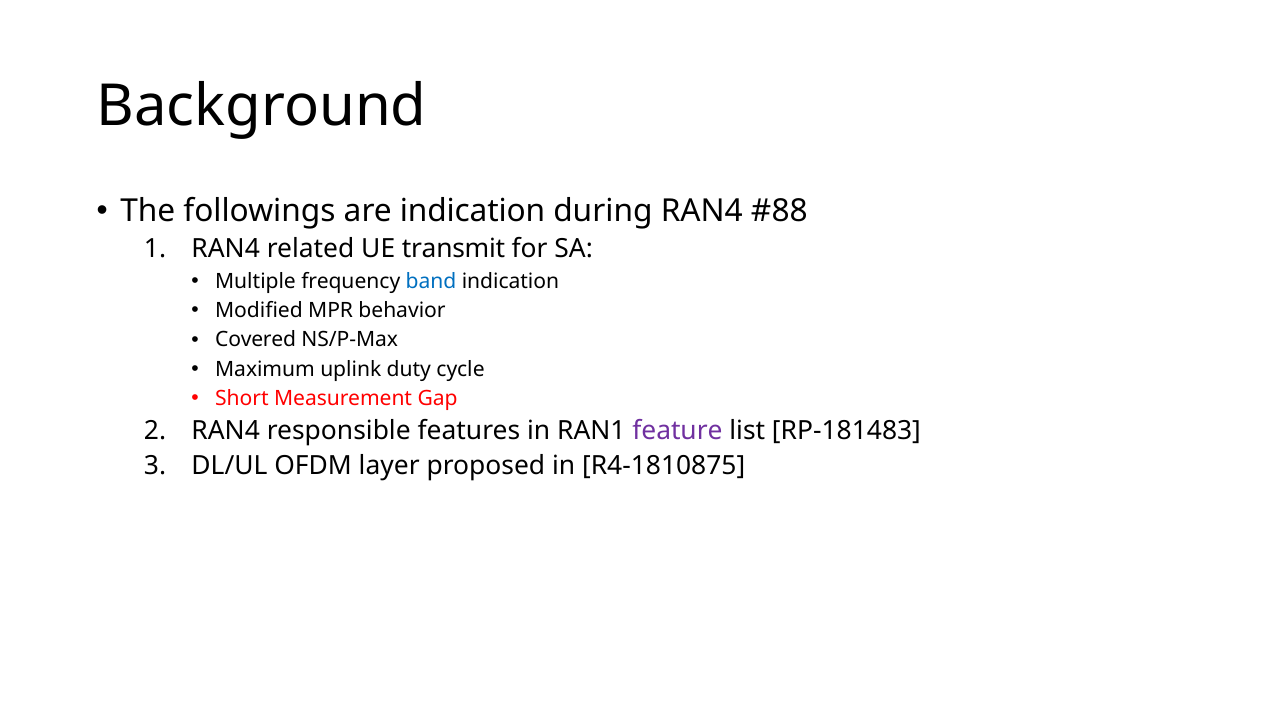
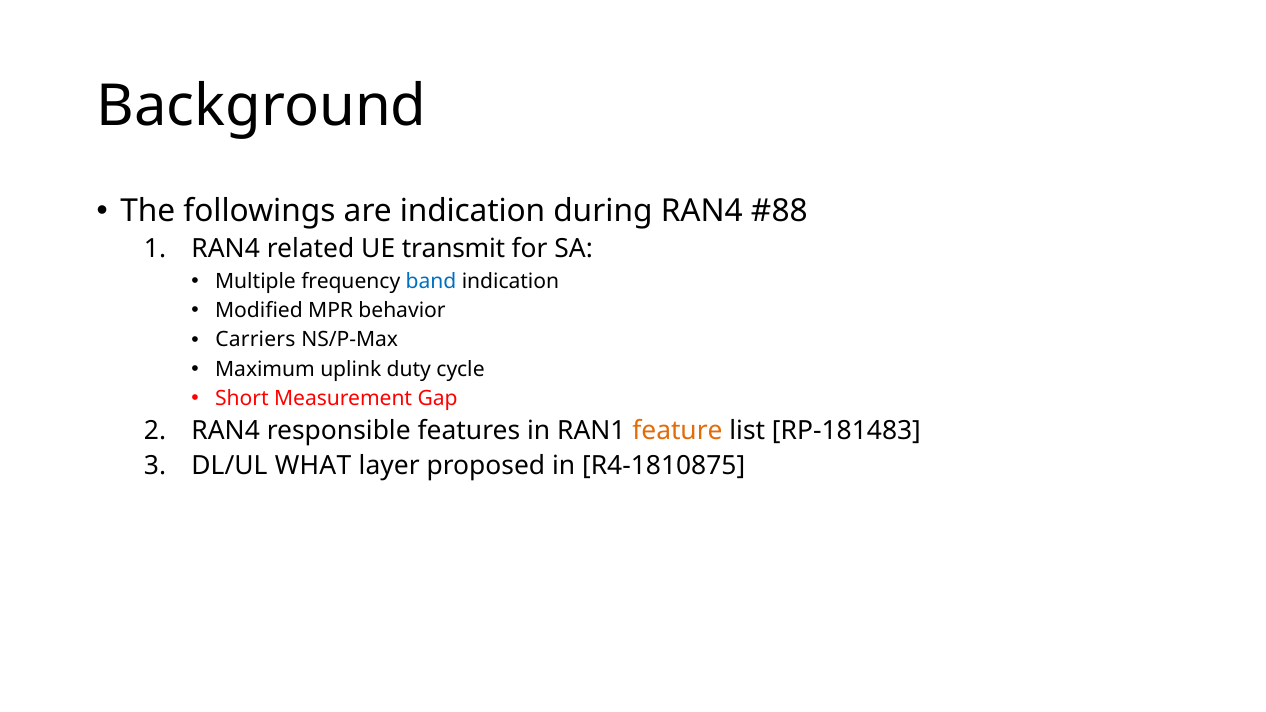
Covered: Covered -> Carriers
feature colour: purple -> orange
OFDM: OFDM -> WHAT
